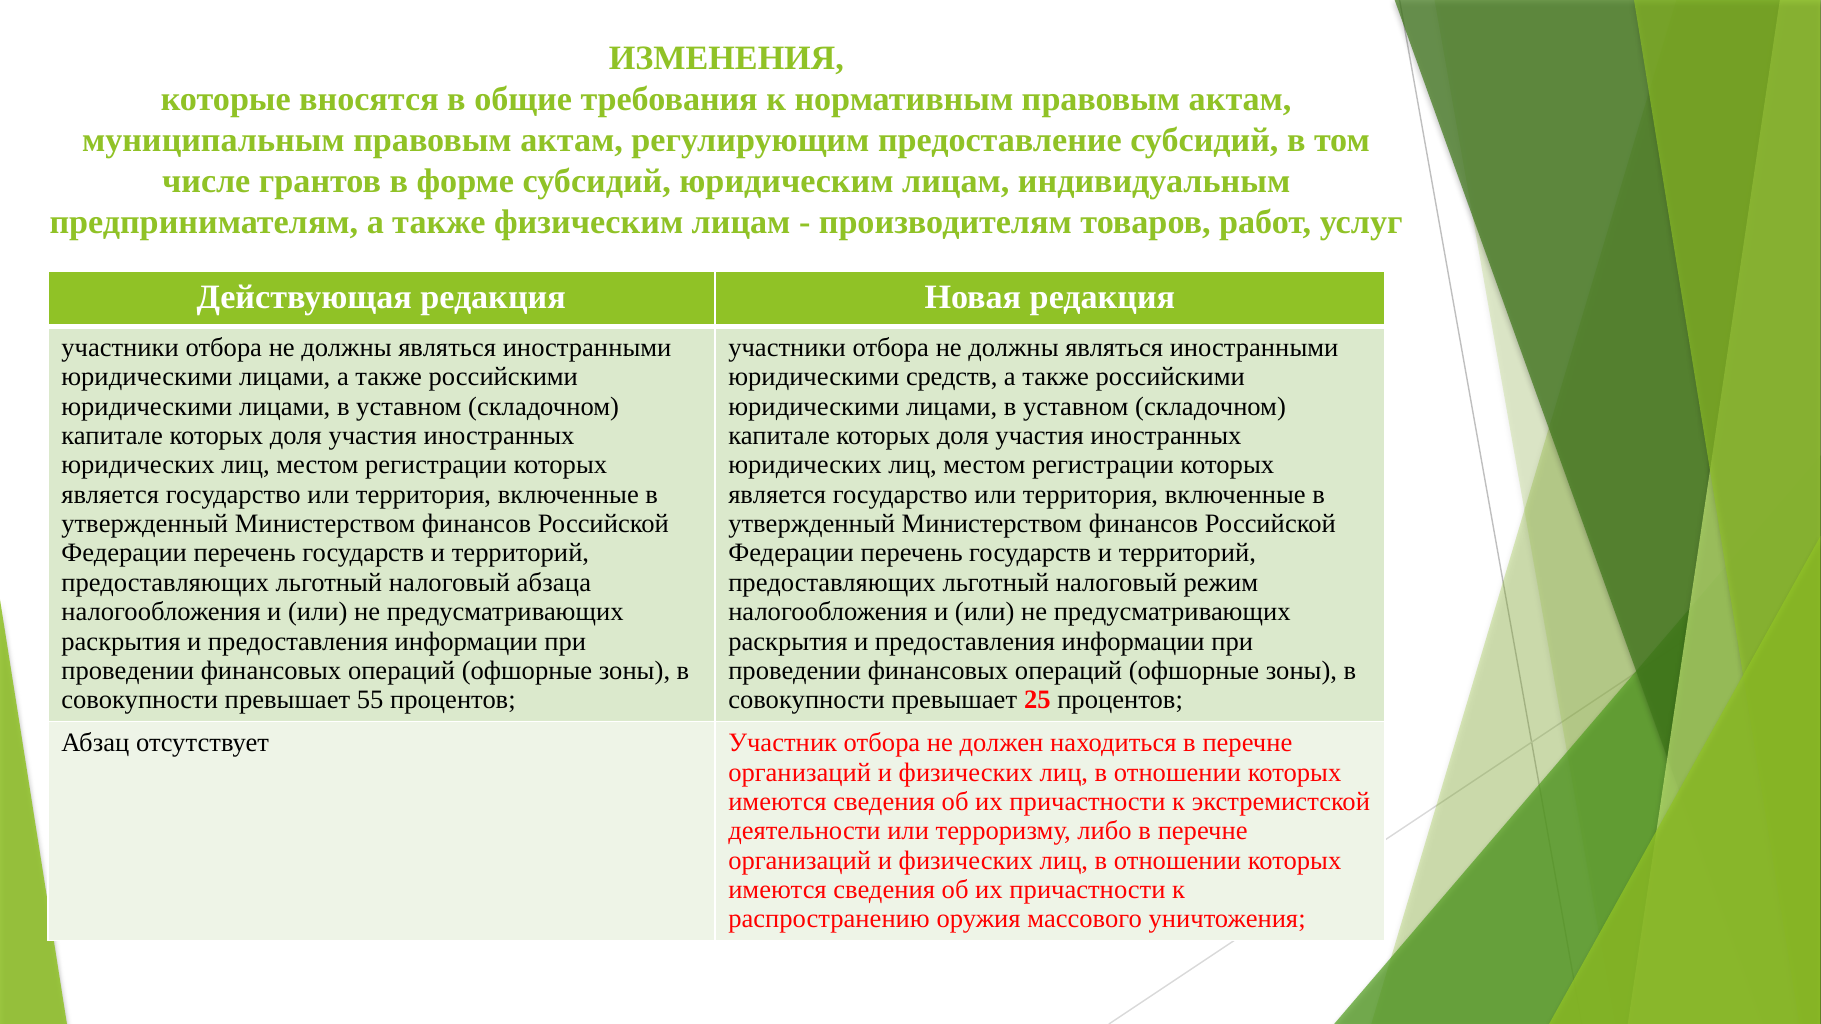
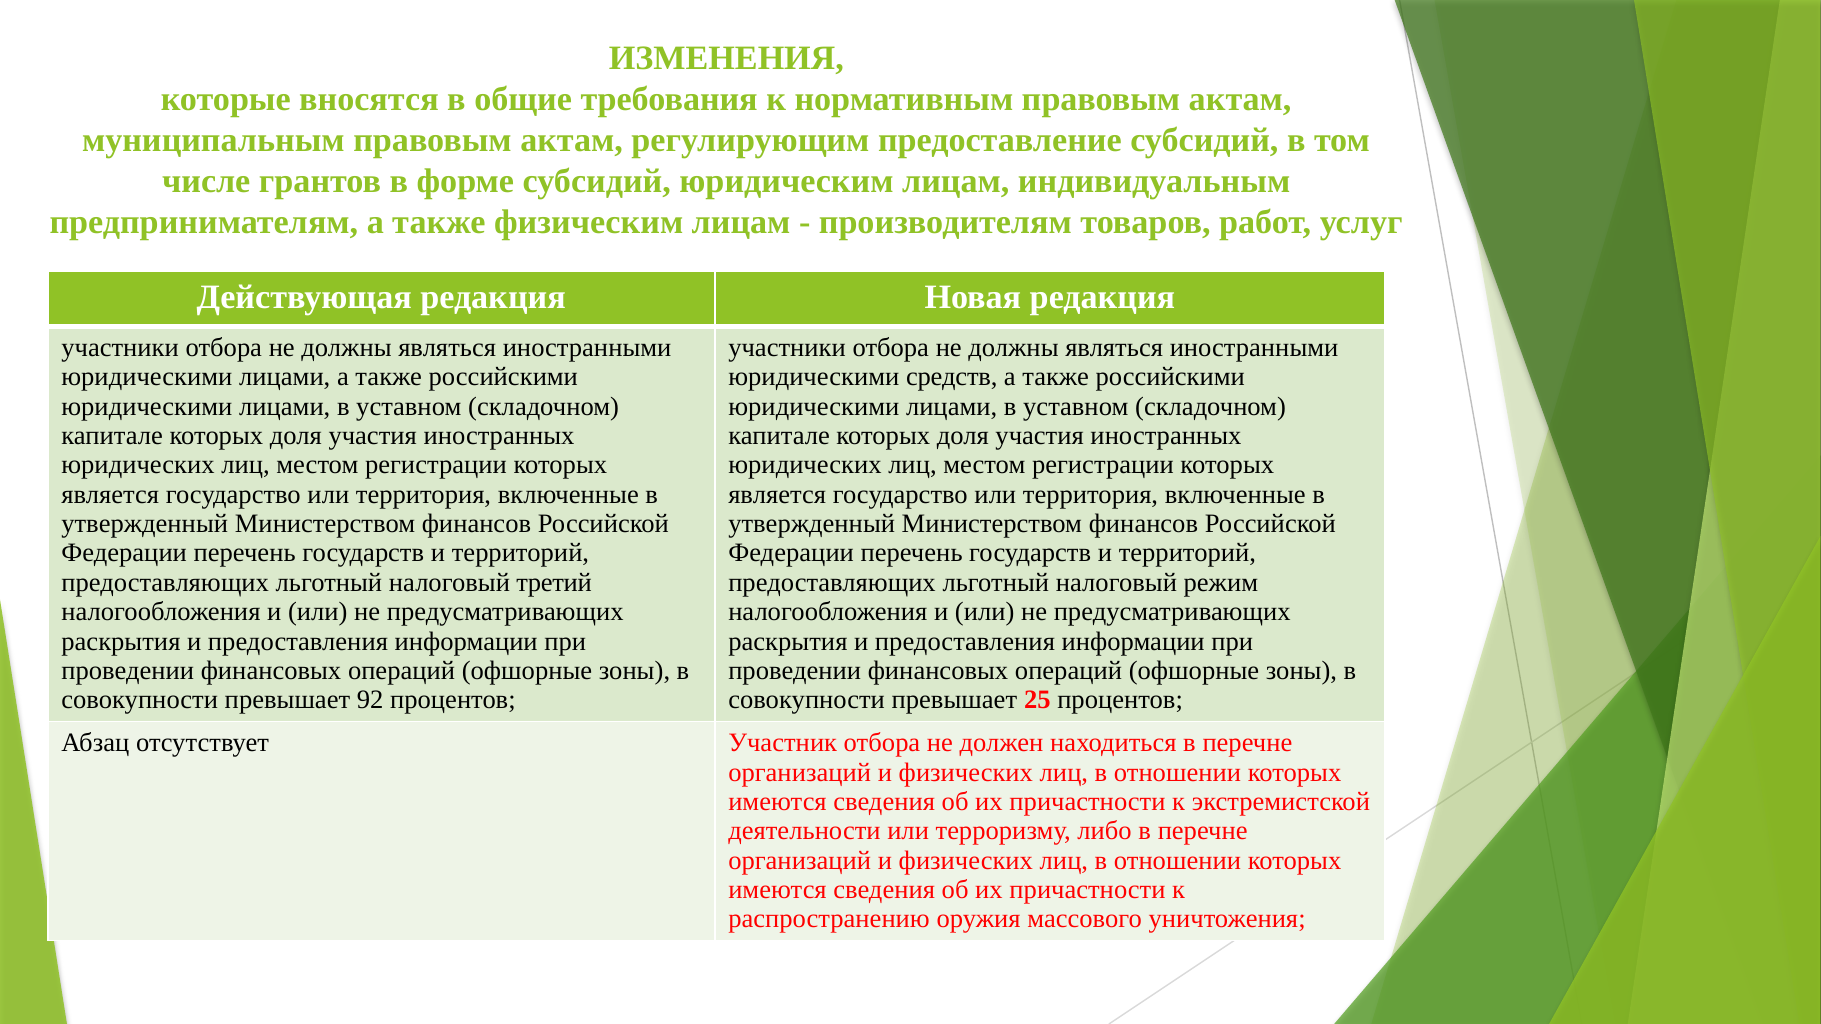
абзаца: абзаца -> третий
55: 55 -> 92
